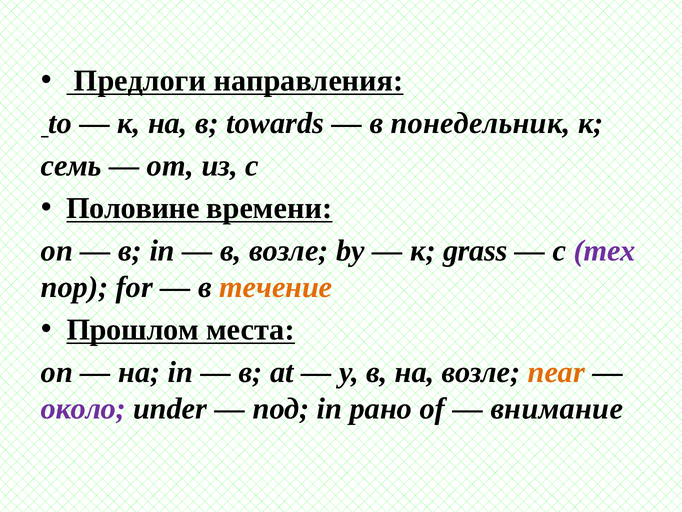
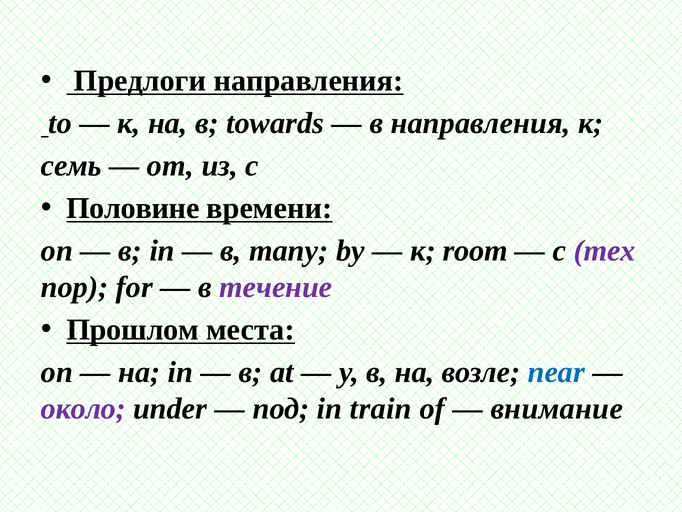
в понедельник: понедельник -> направления
в возле: возле -> many
grass: grass -> room
течение colour: orange -> purple
near colour: orange -> blue
рано: рано -> train
